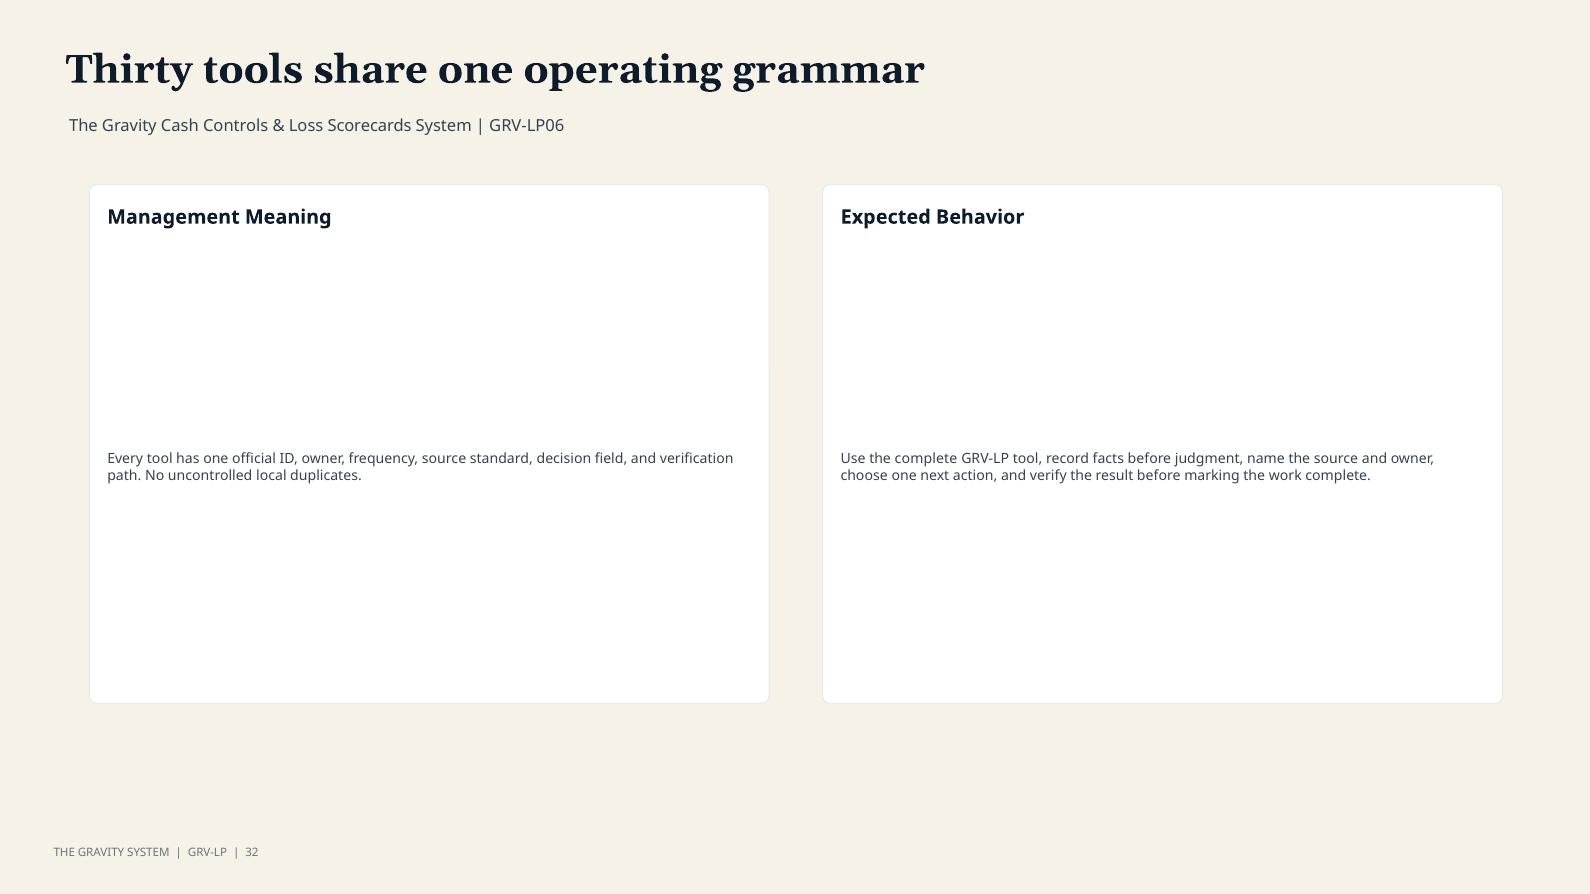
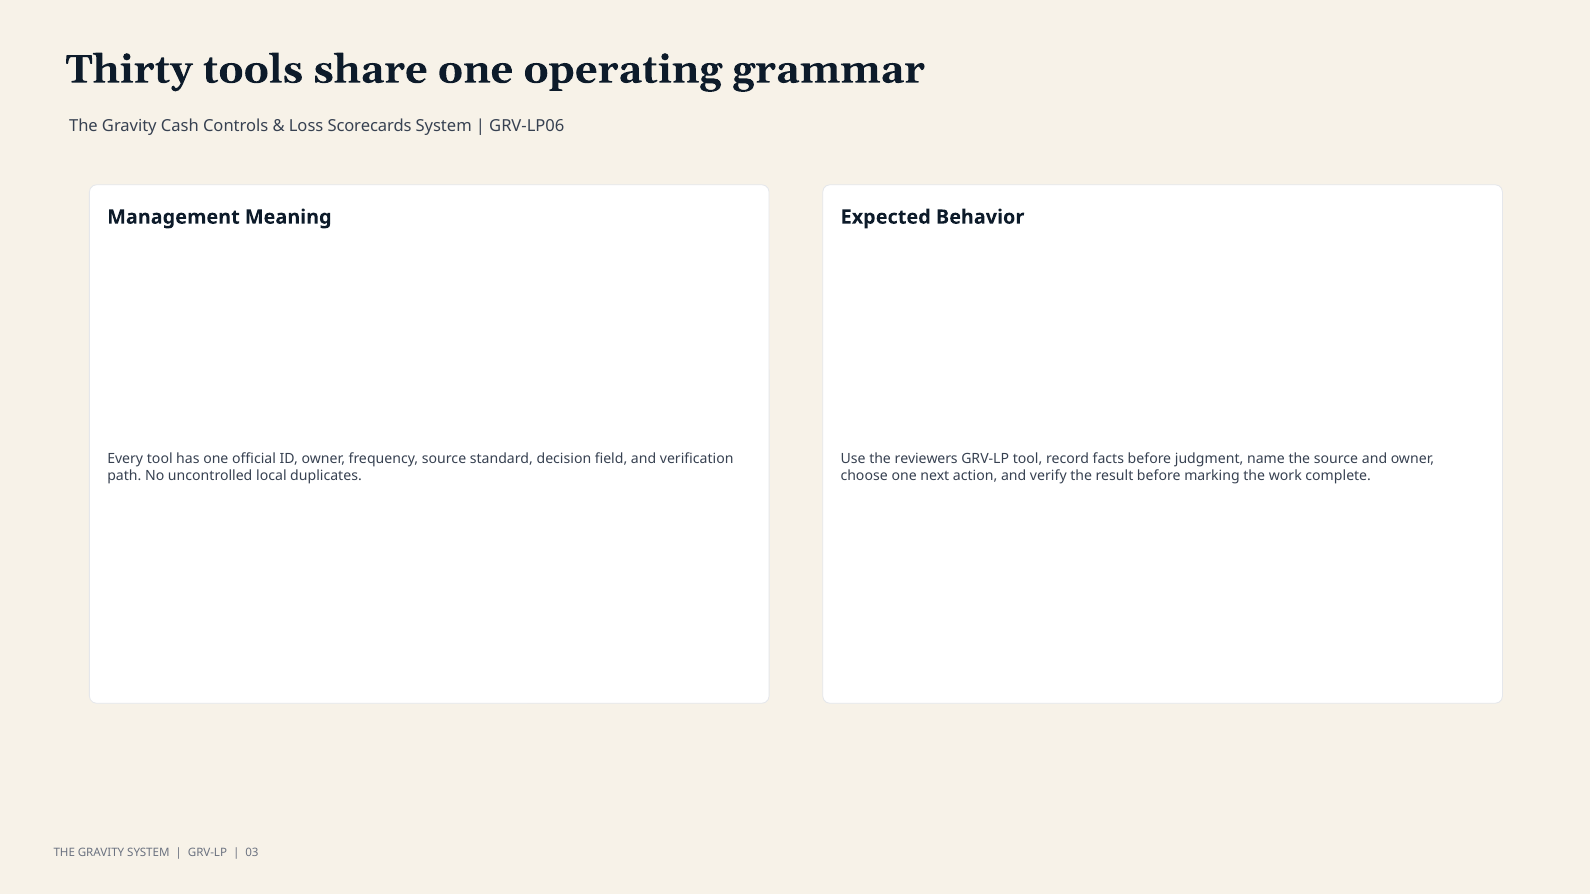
the complete: complete -> reviewers
32: 32 -> 03
